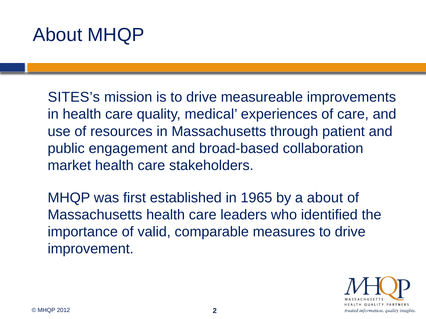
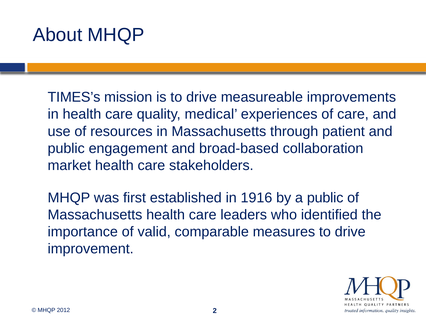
SITES’s: SITES’s -> TIMES’s
1965: 1965 -> 1916
a about: about -> public
